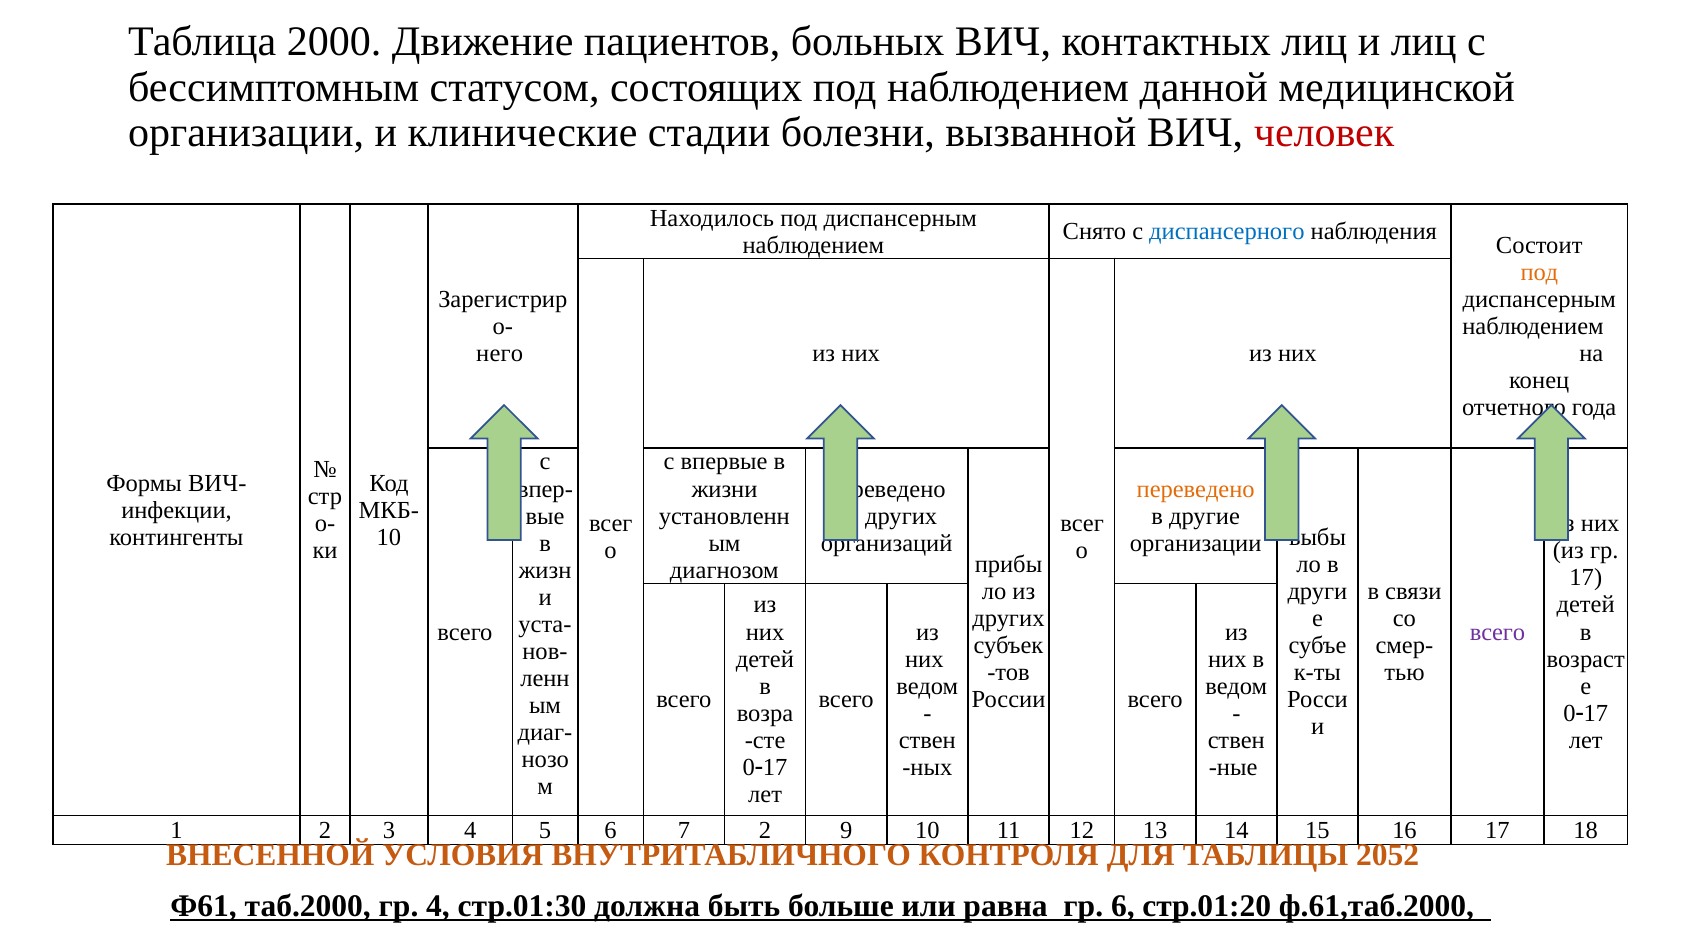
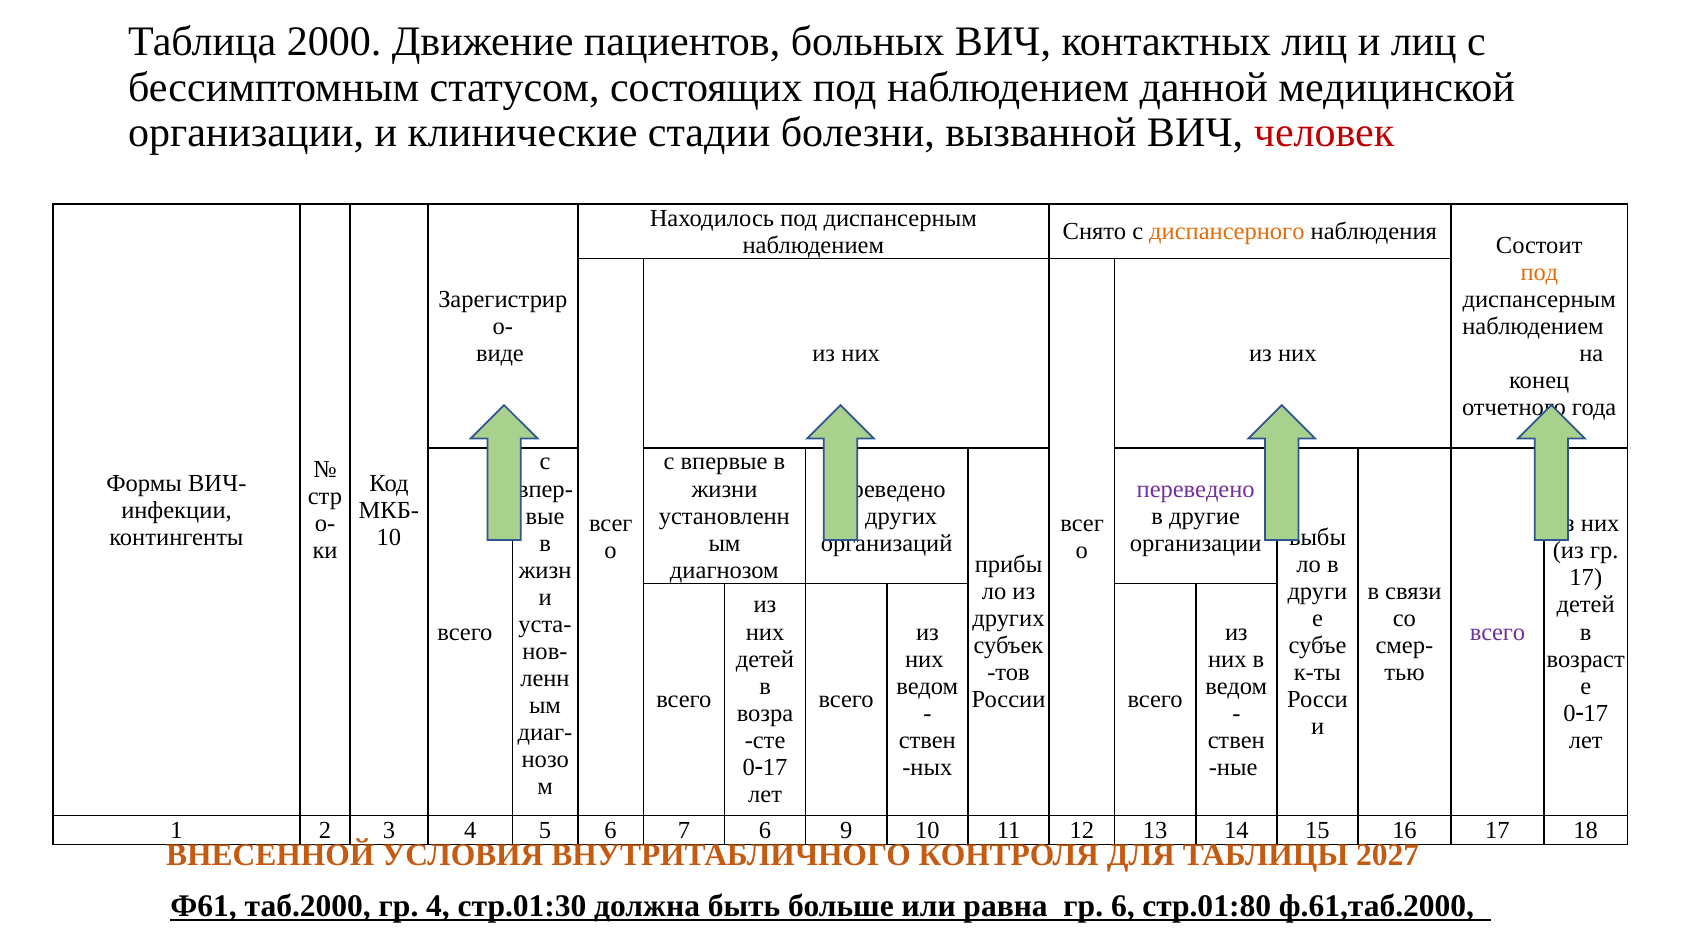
диспансерного colour: blue -> orange
него: него -> виде
переведено at (1196, 489) colour: orange -> purple
7 2: 2 -> 6
2052: 2052 -> 2027
стр.01:20: стр.01:20 -> стр.01:80
